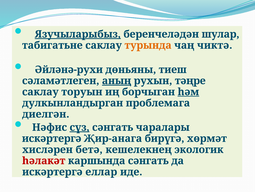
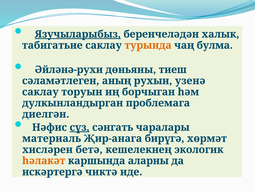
шулар: шулар -> халык
чиктә: чиктә -> булма
аның underline: present -> none
тәңре: тәңре -> узенә
һәм underline: present -> none
искәртергә at (52, 138): искәртергә -> материаль
һәлакәт colour: red -> orange
каршында сәнгать: сәнгать -> аларны
еллар: еллар -> чиктә
